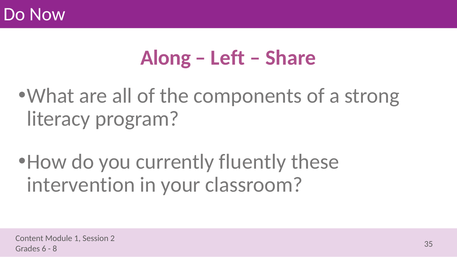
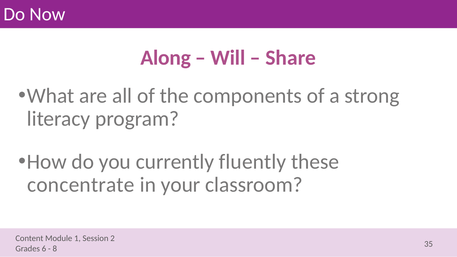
Left: Left -> Will
intervention: intervention -> concentrate
